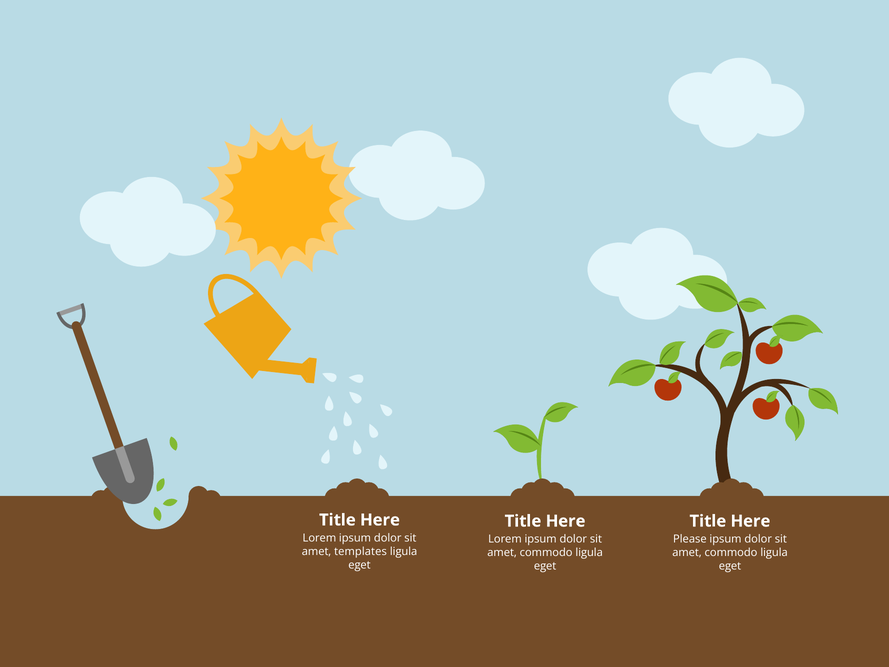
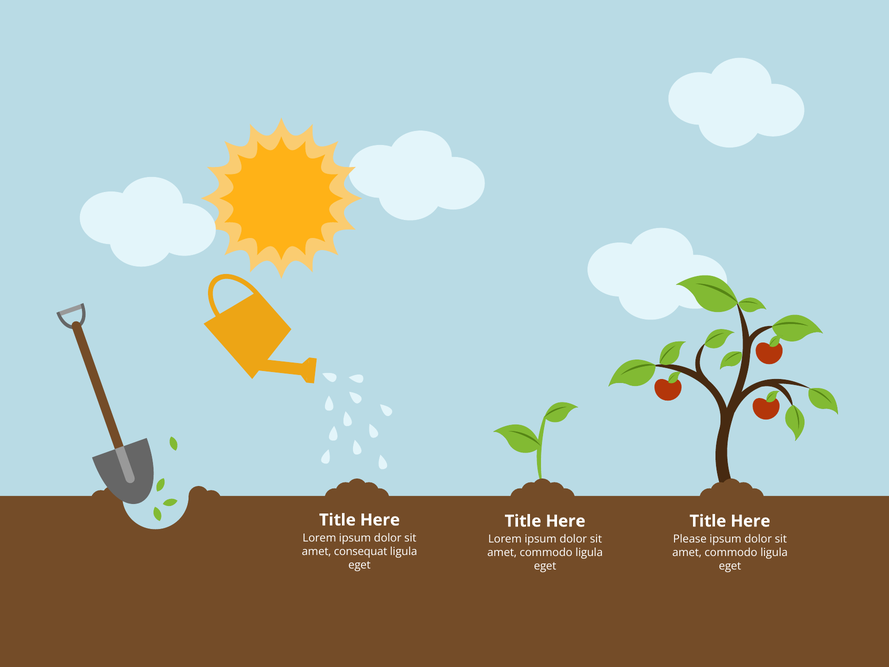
templates: templates -> consequat
